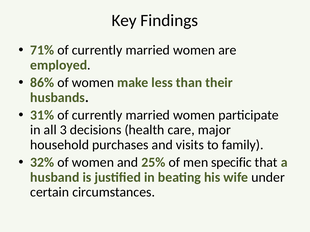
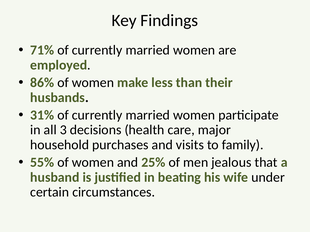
32%: 32% -> 55%
specific: specific -> jealous
